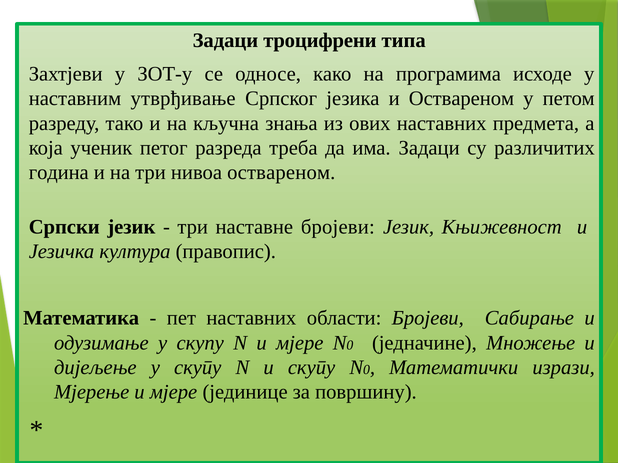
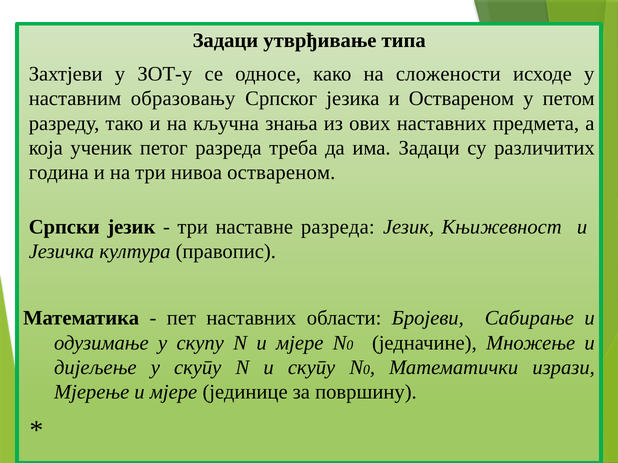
троцифрени: троцифрени -> утврђивање
програмима: програмима -> сложености
утврђивање: утврђивање -> образовању
наставне бројеви: бројеви -> разреда
